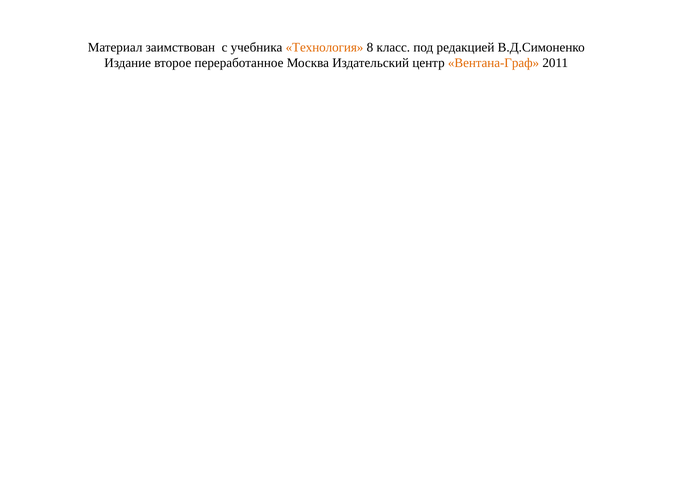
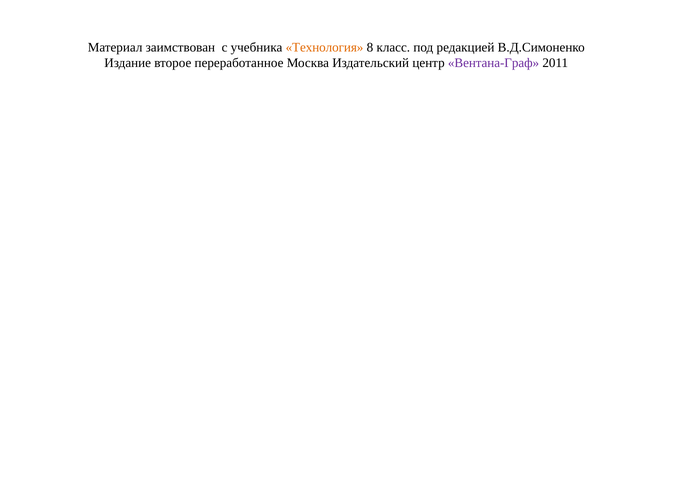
Вентана-Граф colour: orange -> purple
